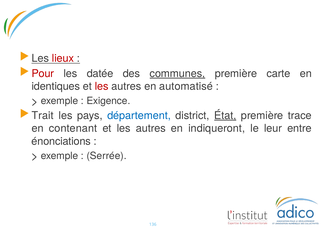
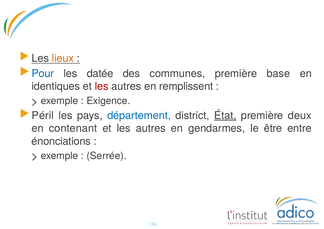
lieux colour: red -> orange
Pour colour: red -> blue
communes underline: present -> none
carte: carte -> base
automatisé: automatisé -> remplissent
Trait: Trait -> Péril
trace: trace -> deux
indiqueront: indiqueront -> gendarmes
leur: leur -> être
